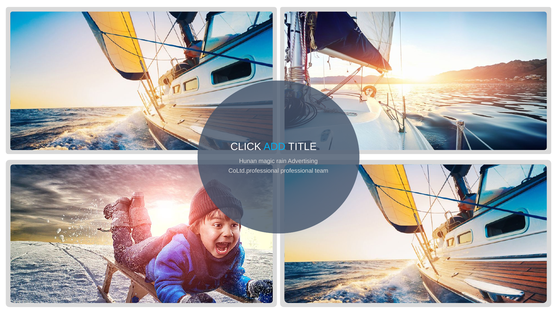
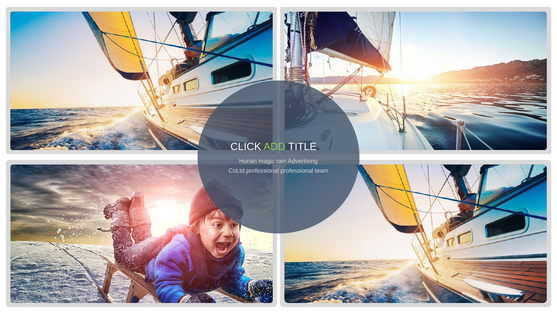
ADD colour: light blue -> light green
